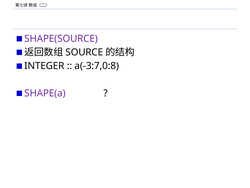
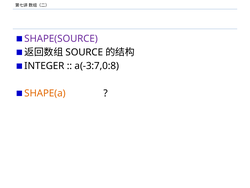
SHAPE(a colour: purple -> orange
